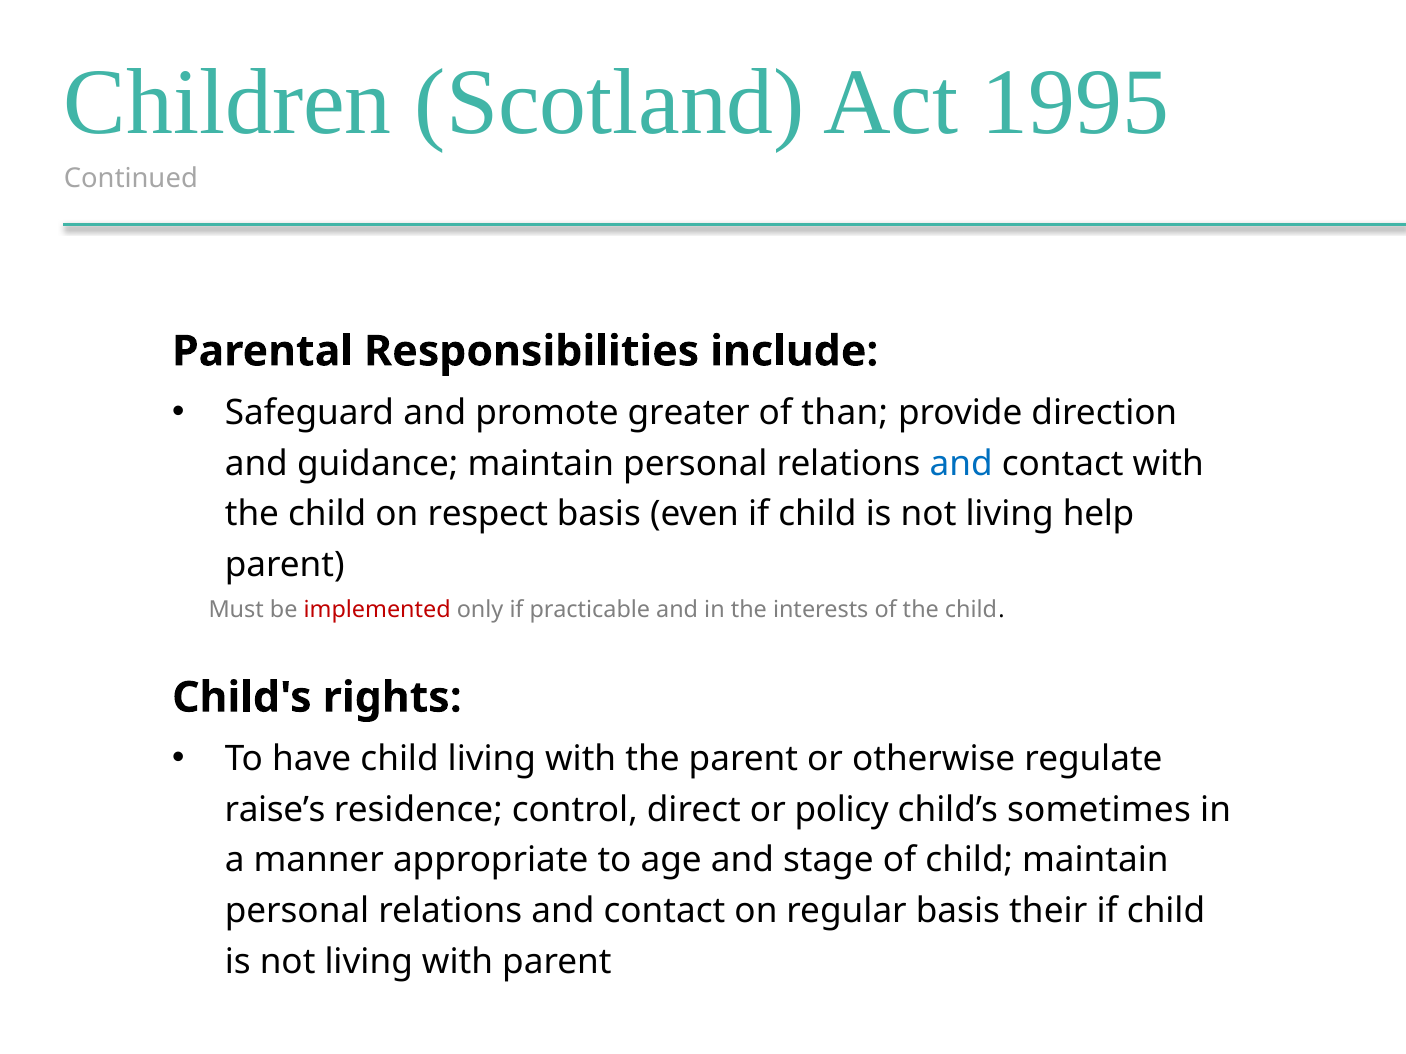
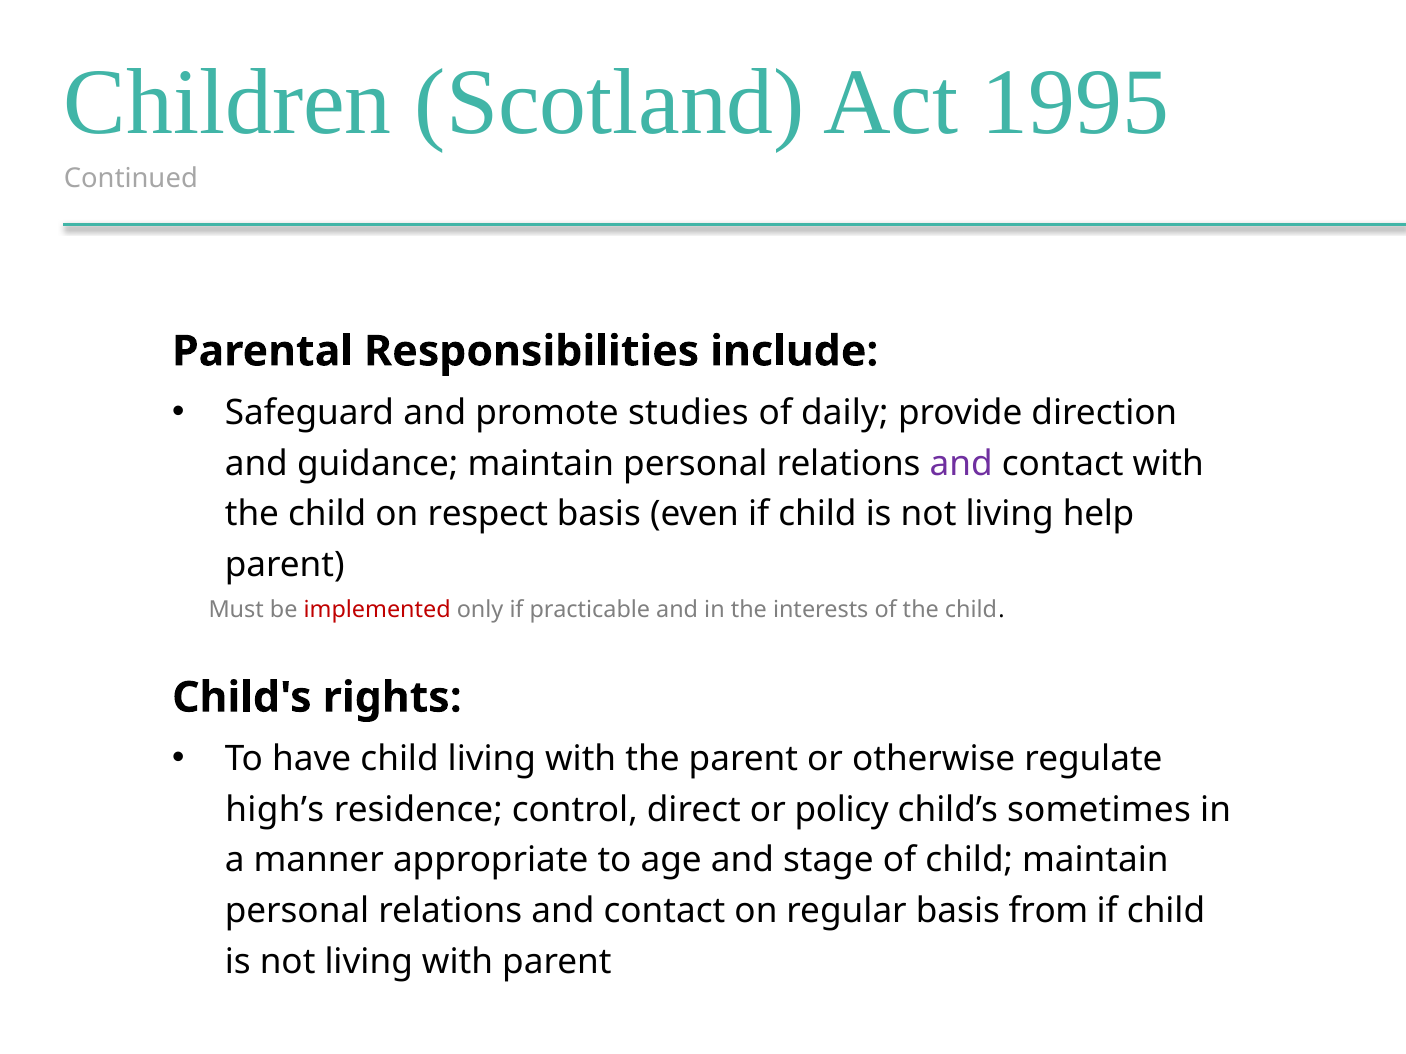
greater: greater -> studies
than: than -> daily
and at (961, 464) colour: blue -> purple
raise’s: raise’s -> high’s
their: their -> from
